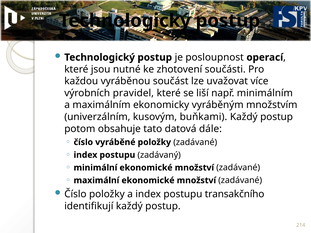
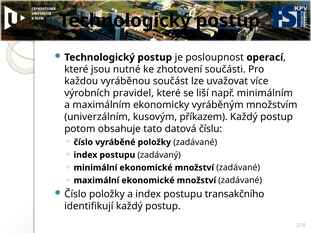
buňkami: buňkami -> příkazem
dále: dále -> číslu
